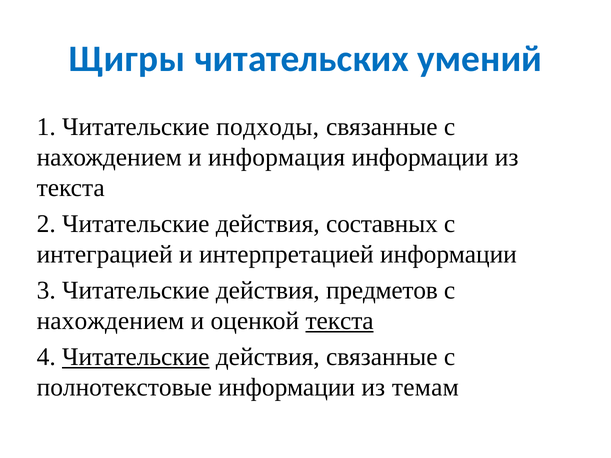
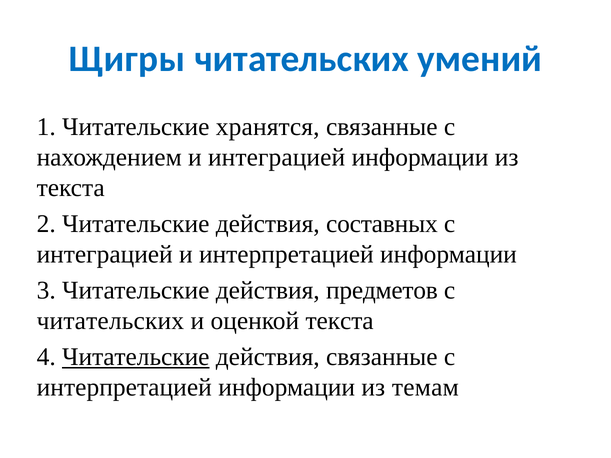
подходы: подходы -> хранятся
и информация: информация -> интеграцией
нахождением at (110, 321): нахождением -> читательских
текста at (340, 321) underline: present -> none
полнотекстовые at (124, 388): полнотекстовые -> интерпретацией
